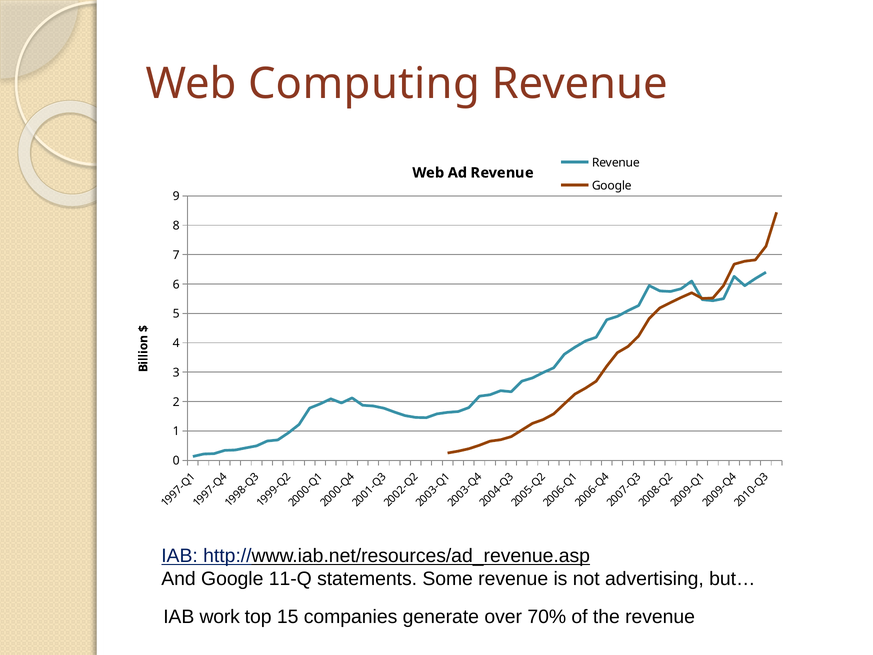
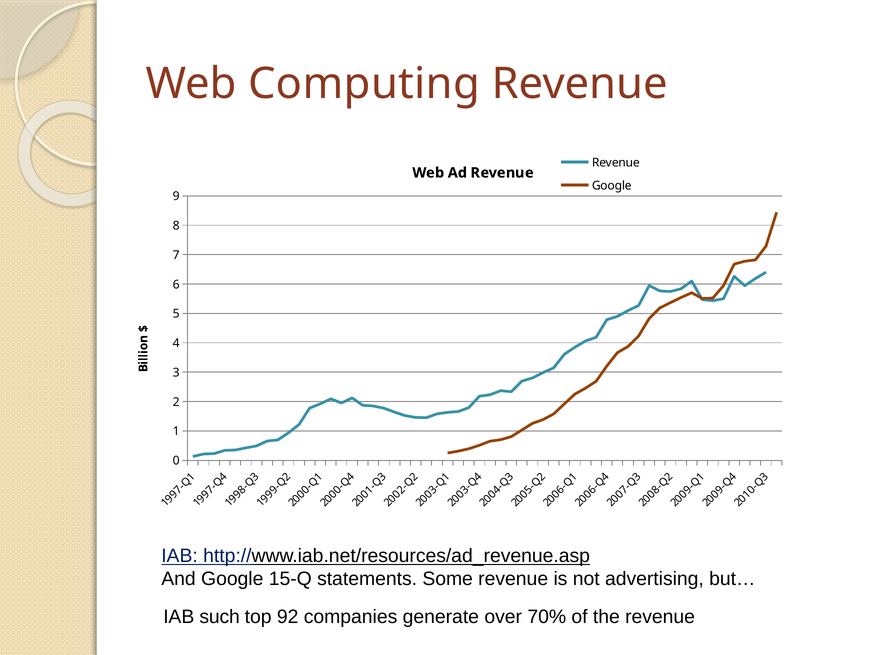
11-Q: 11-Q -> 15-Q
work: work -> such
15: 15 -> 92
